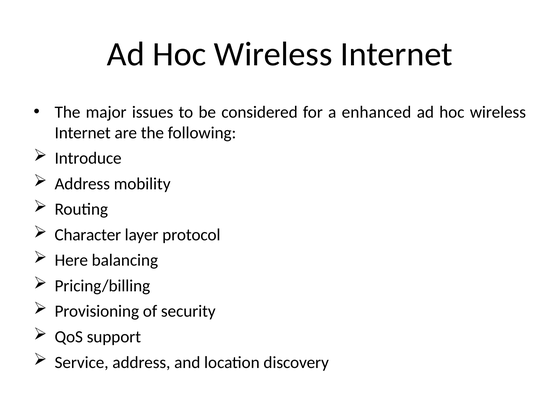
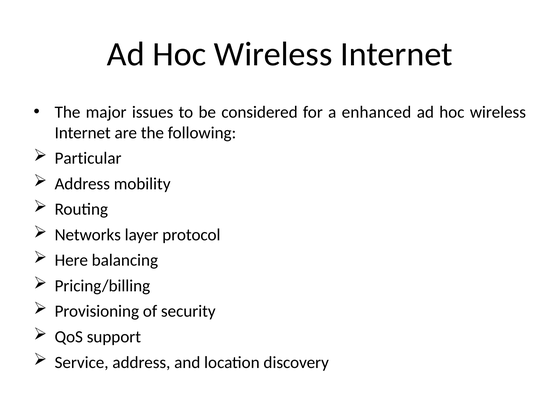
Introduce: Introduce -> Particular
Character: Character -> Networks
